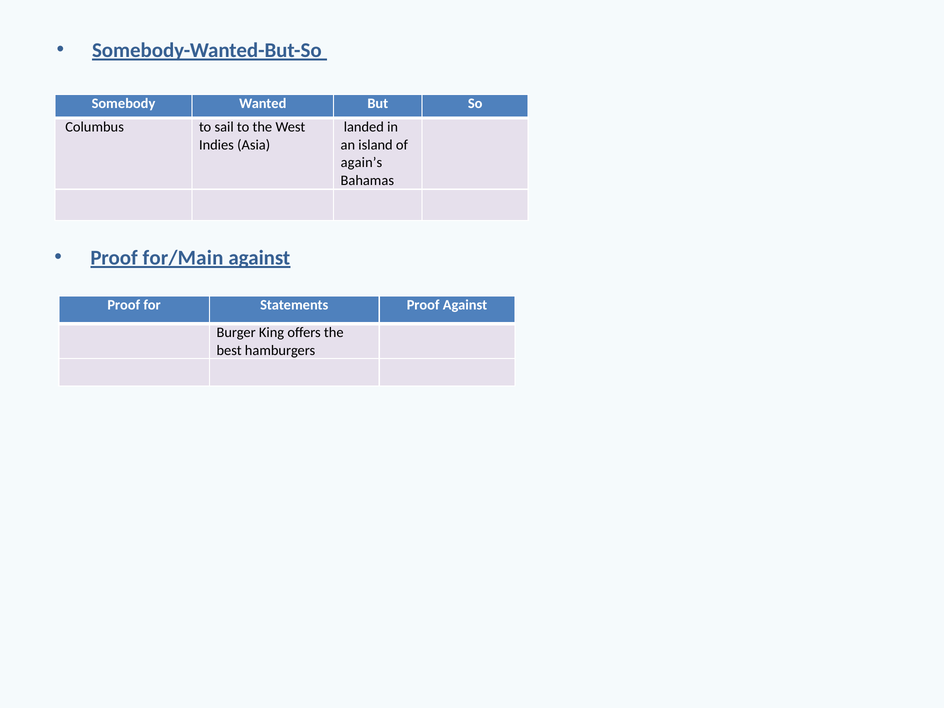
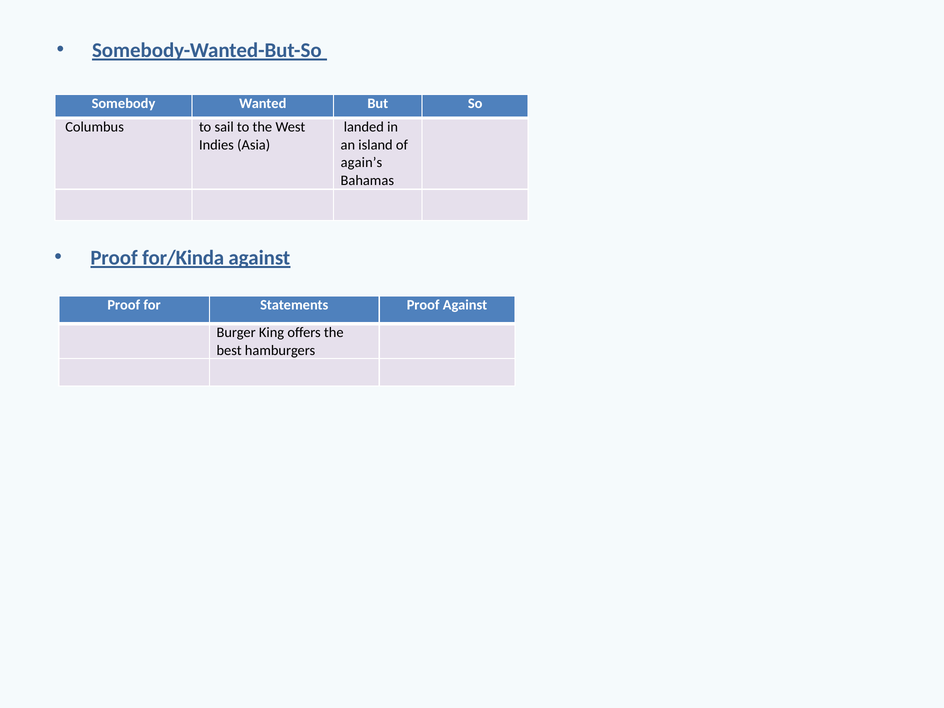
for/Main: for/Main -> for/Kinda
